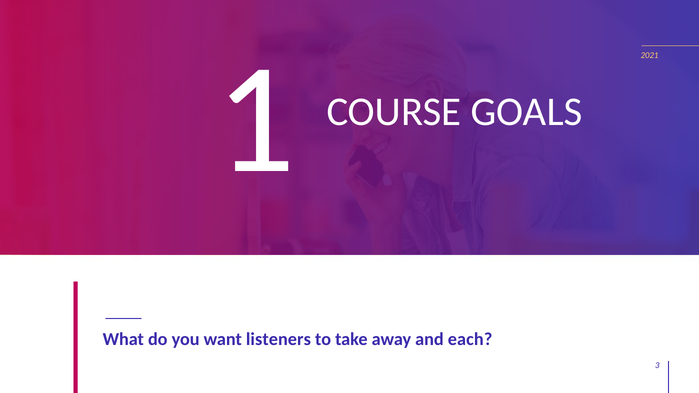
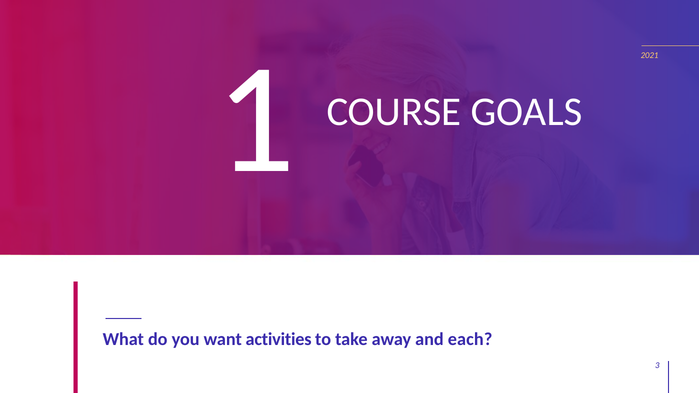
listeners: listeners -> activities
